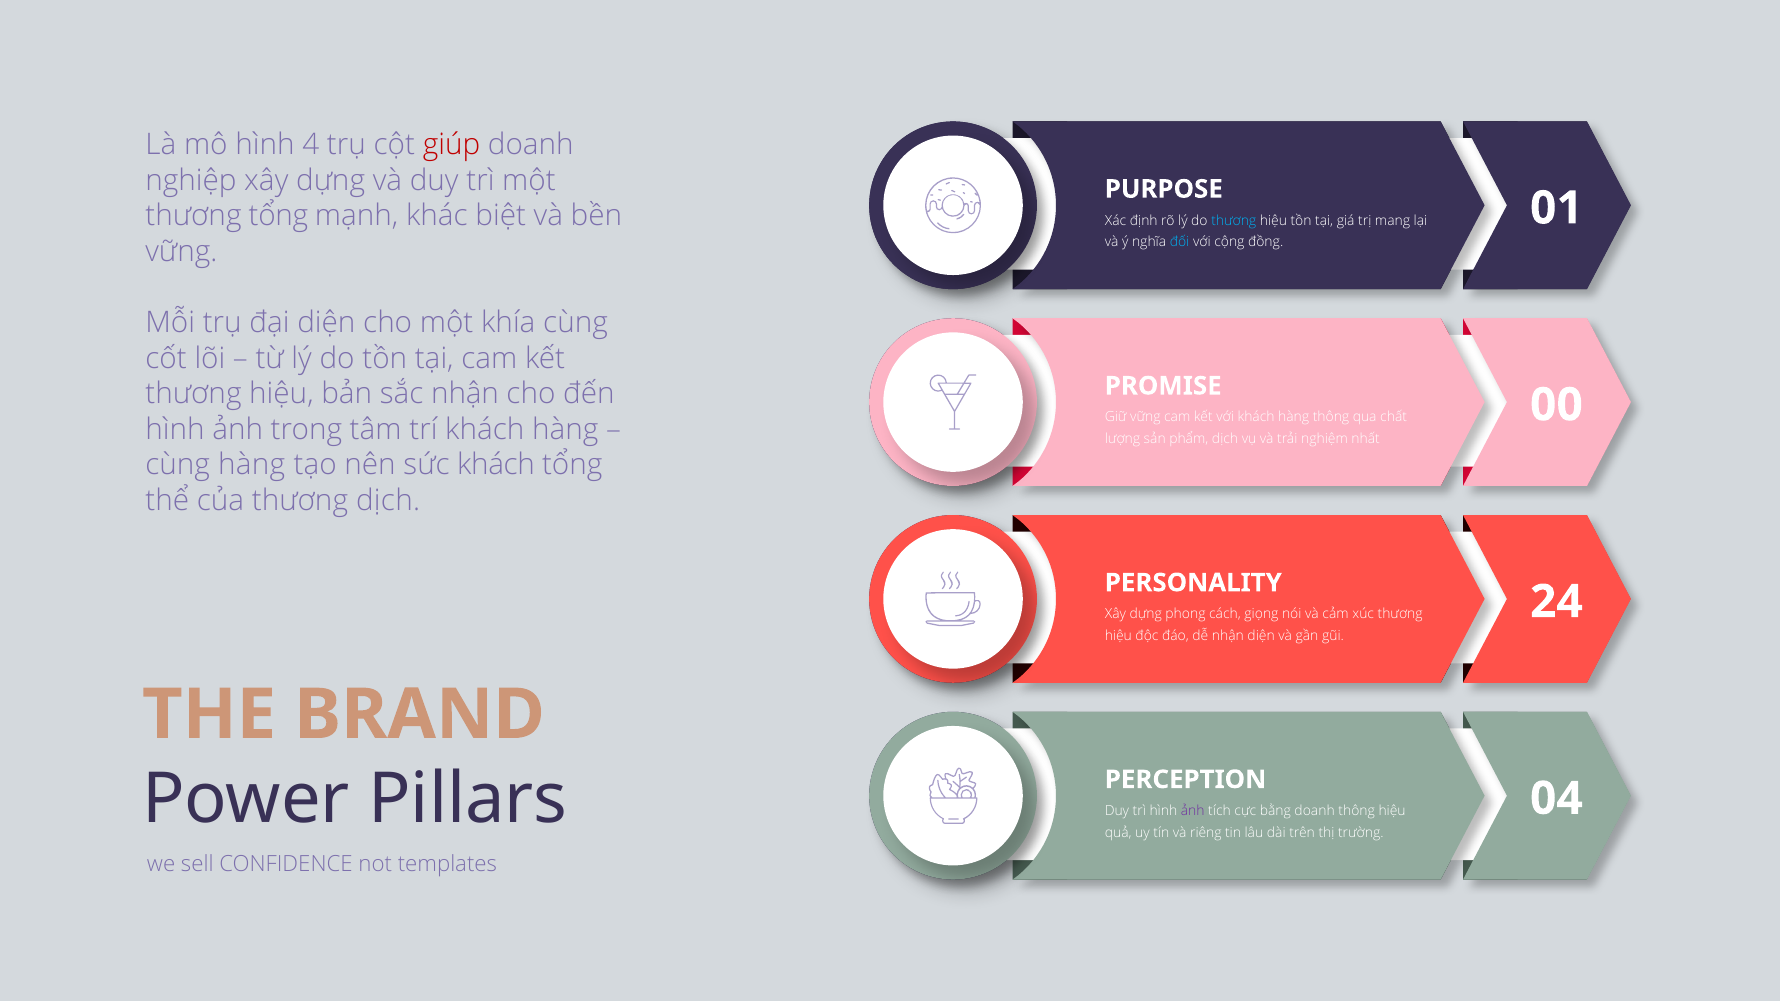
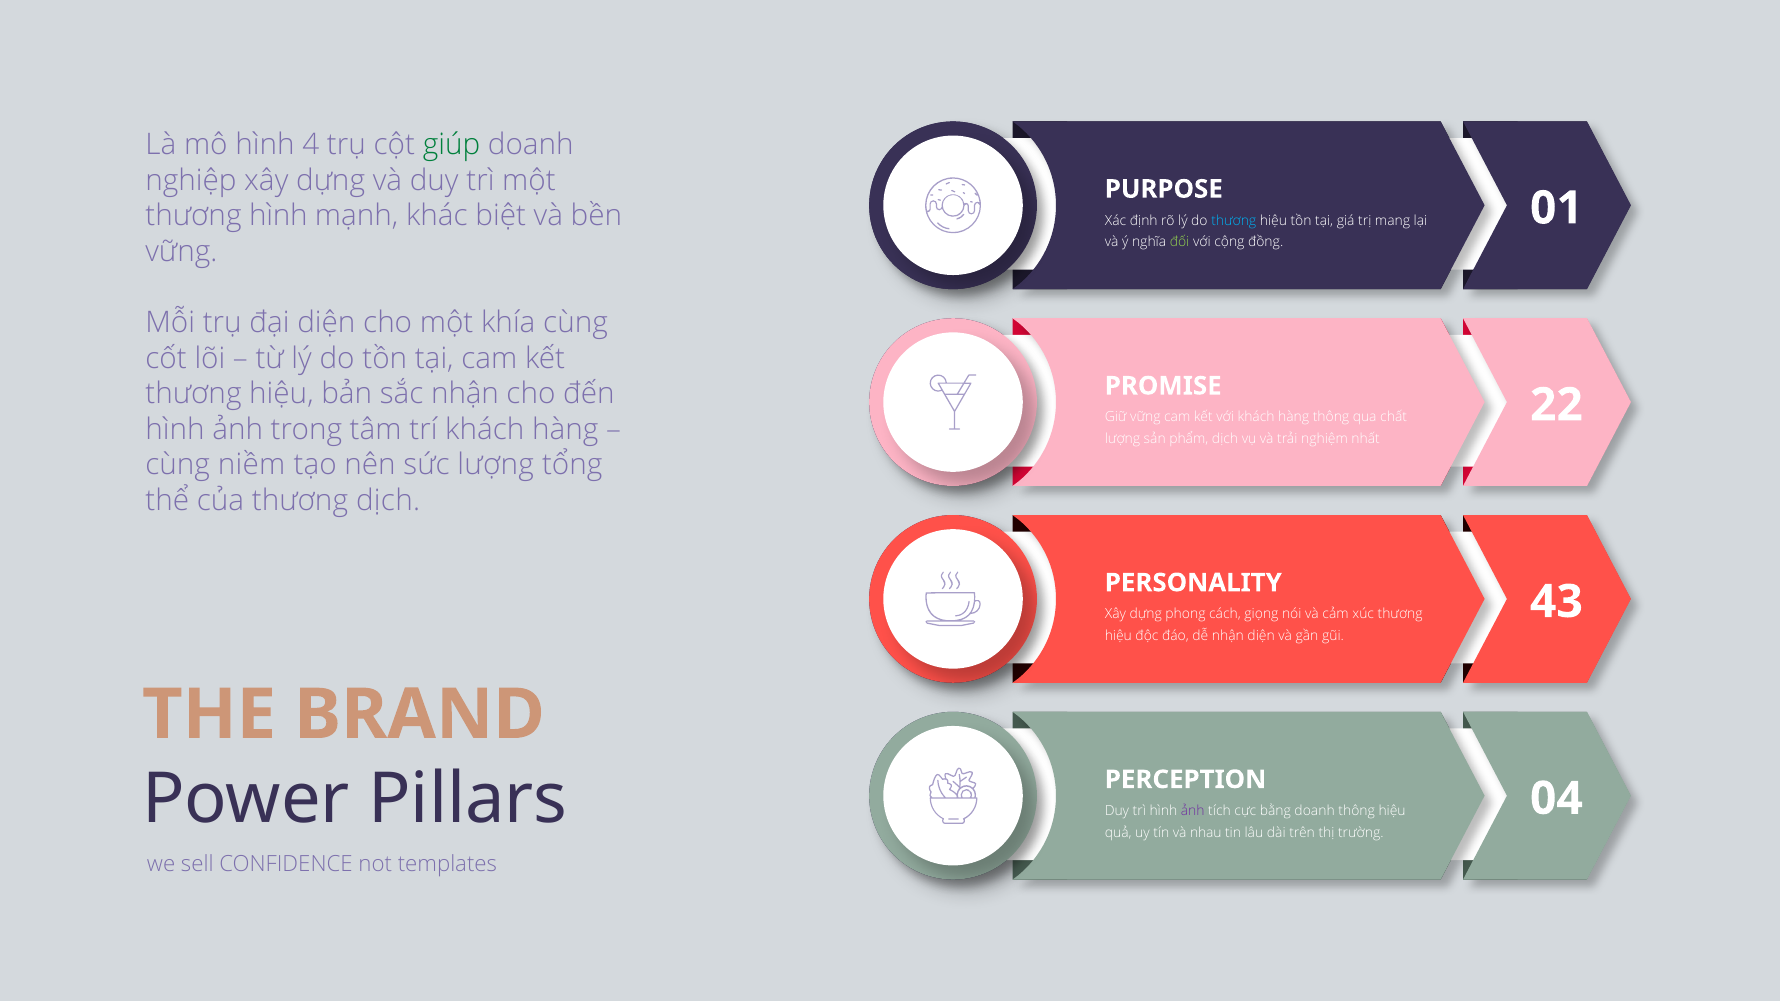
giúp colour: red -> green
thương tổng: tổng -> hình
đối colour: light blue -> light green
00: 00 -> 22
cùng hàng: hàng -> niềm
sức khách: khách -> lượng
24: 24 -> 43
riêng: riêng -> nhau
